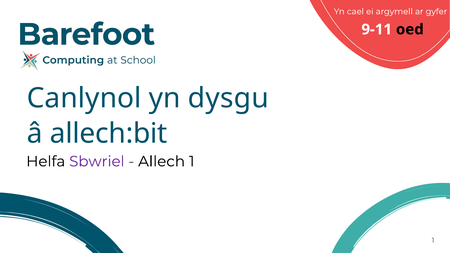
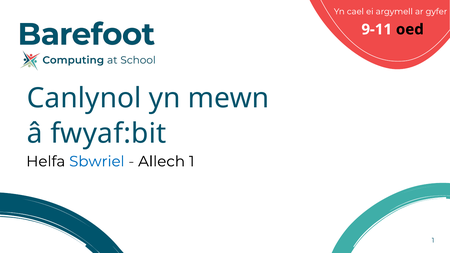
dysgu: dysgu -> mewn
allech:bit: allech:bit -> fwyaf:bit
Sbwriel colour: purple -> blue
